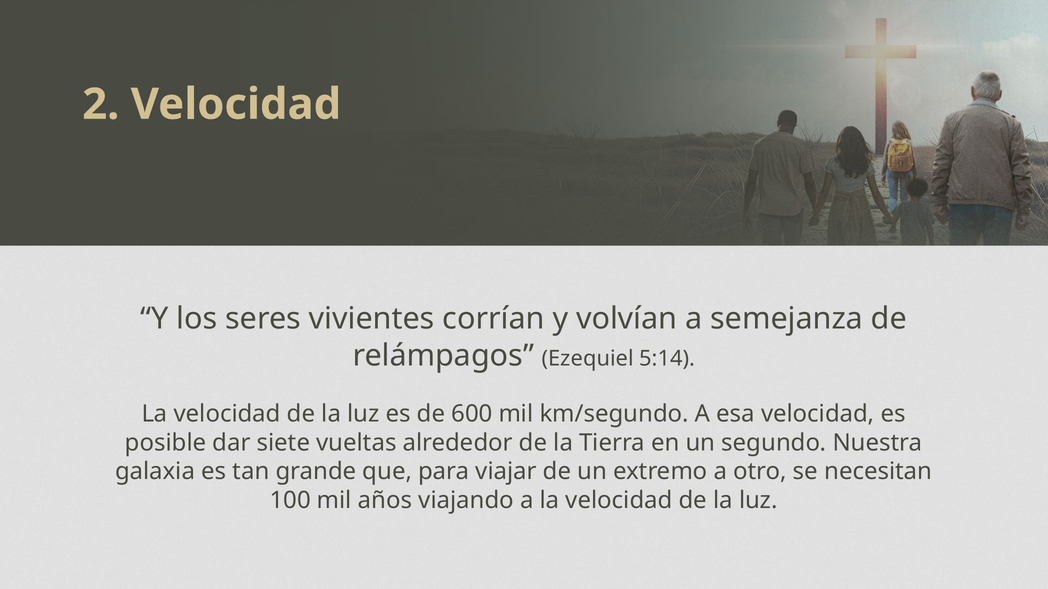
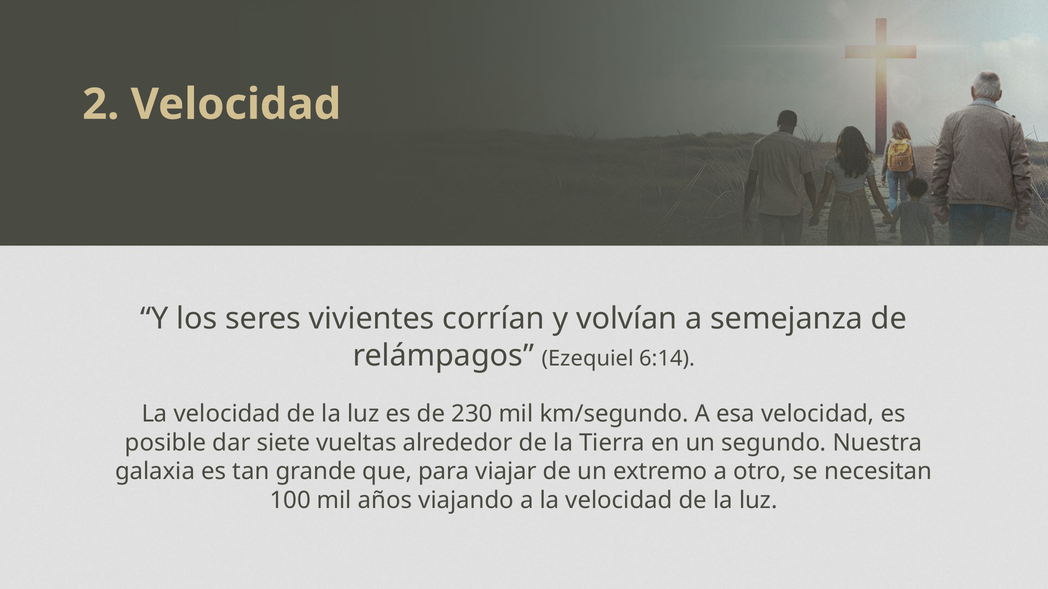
5:14: 5:14 -> 6:14
600: 600 -> 230
